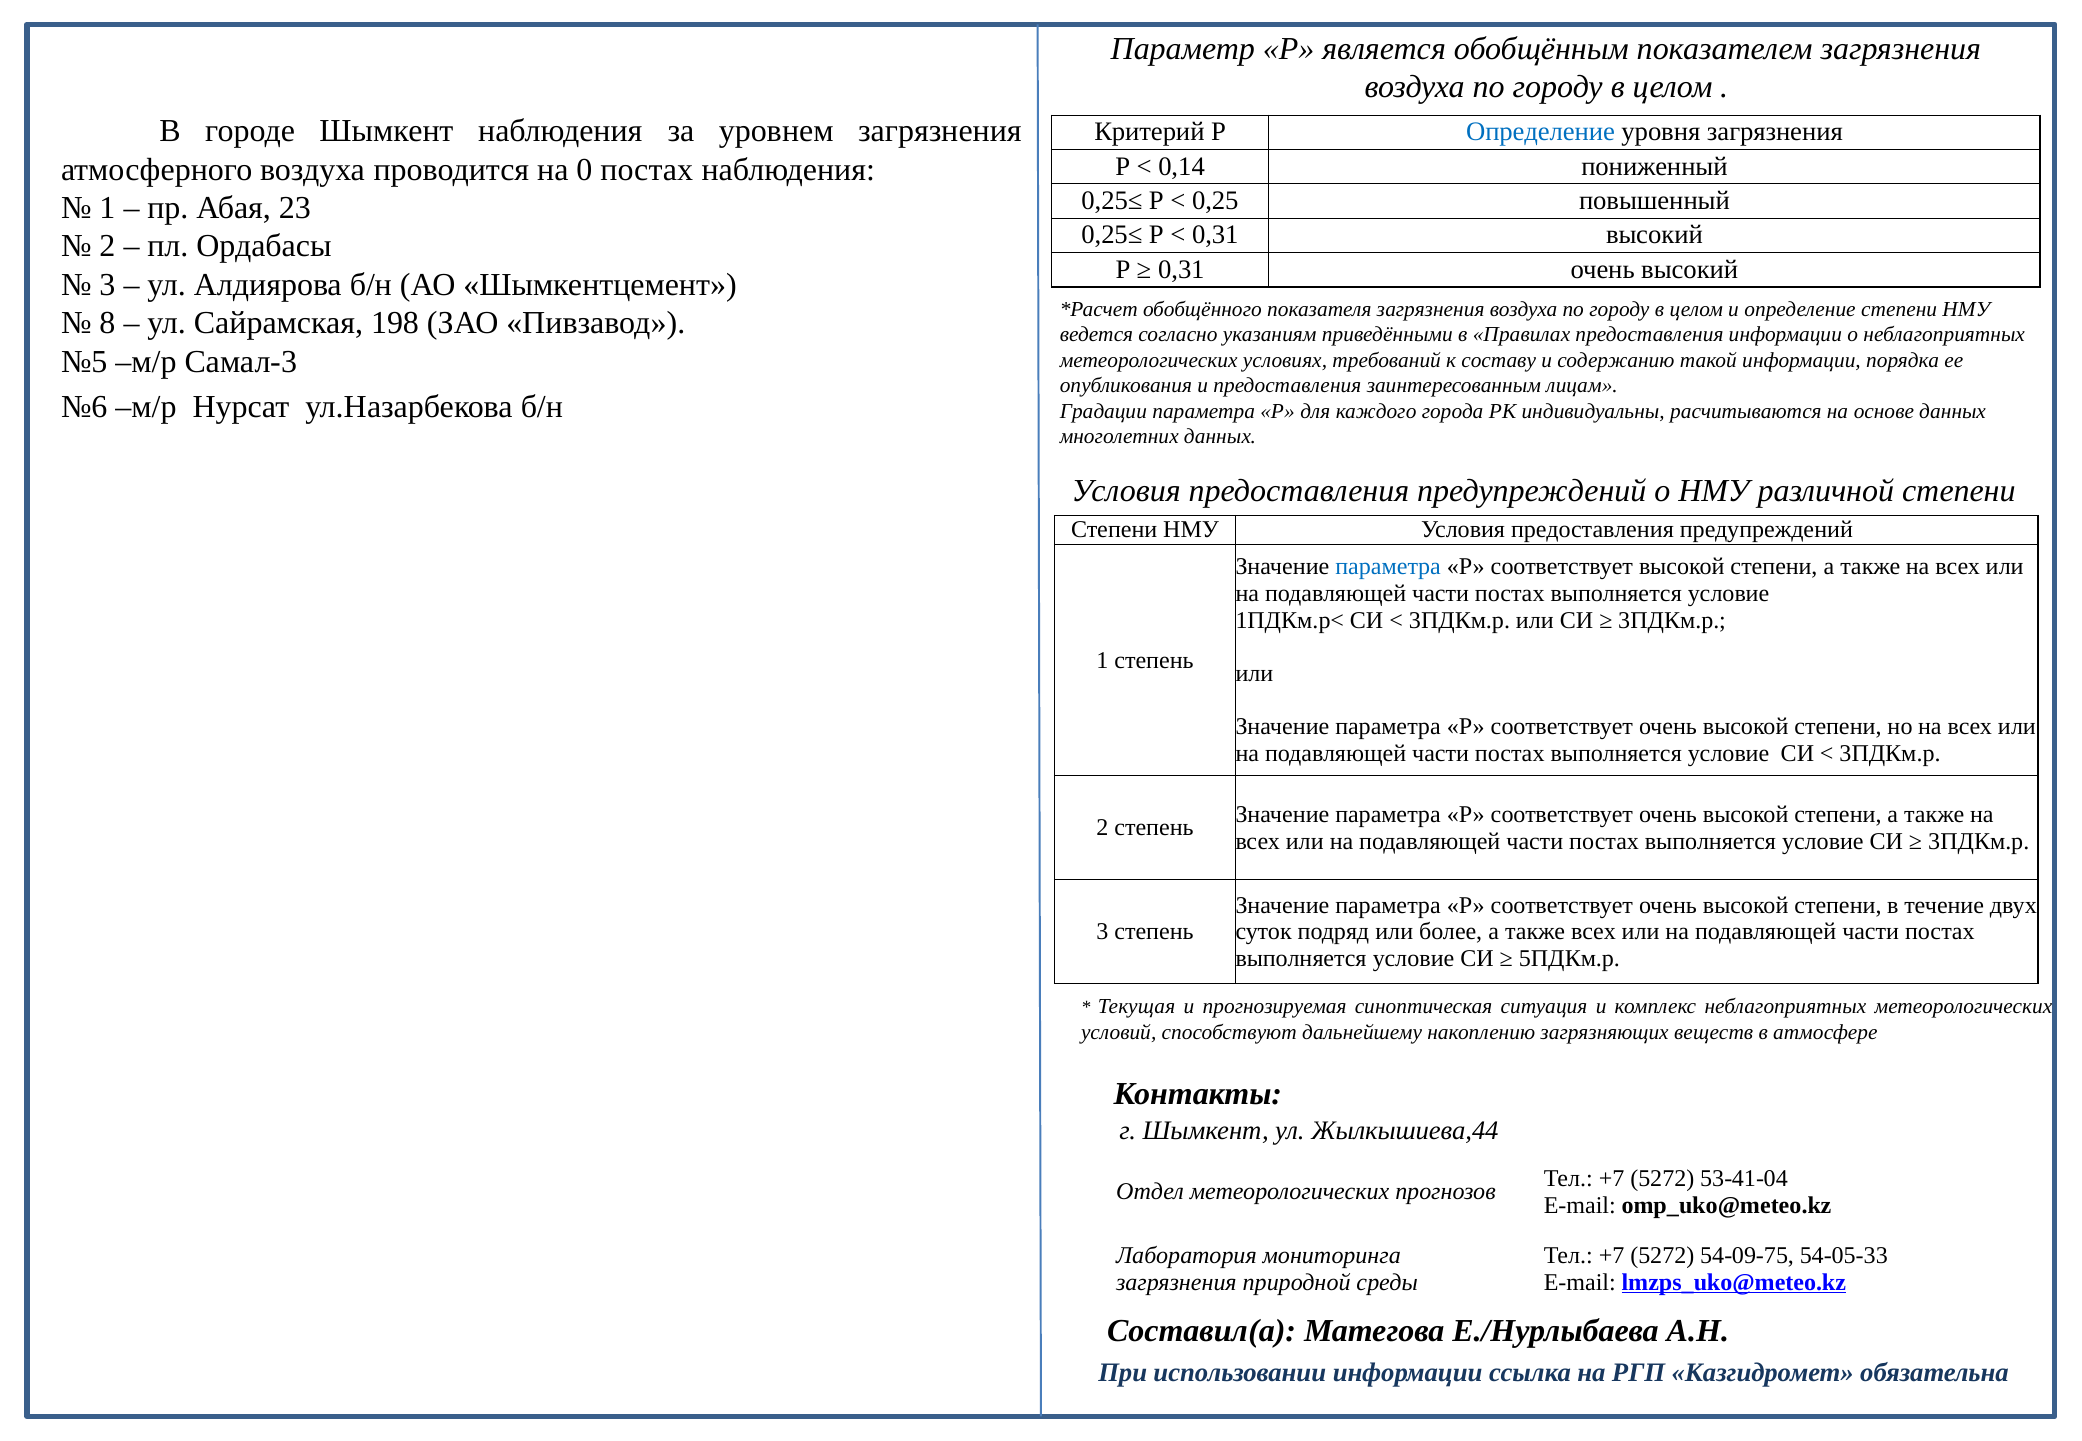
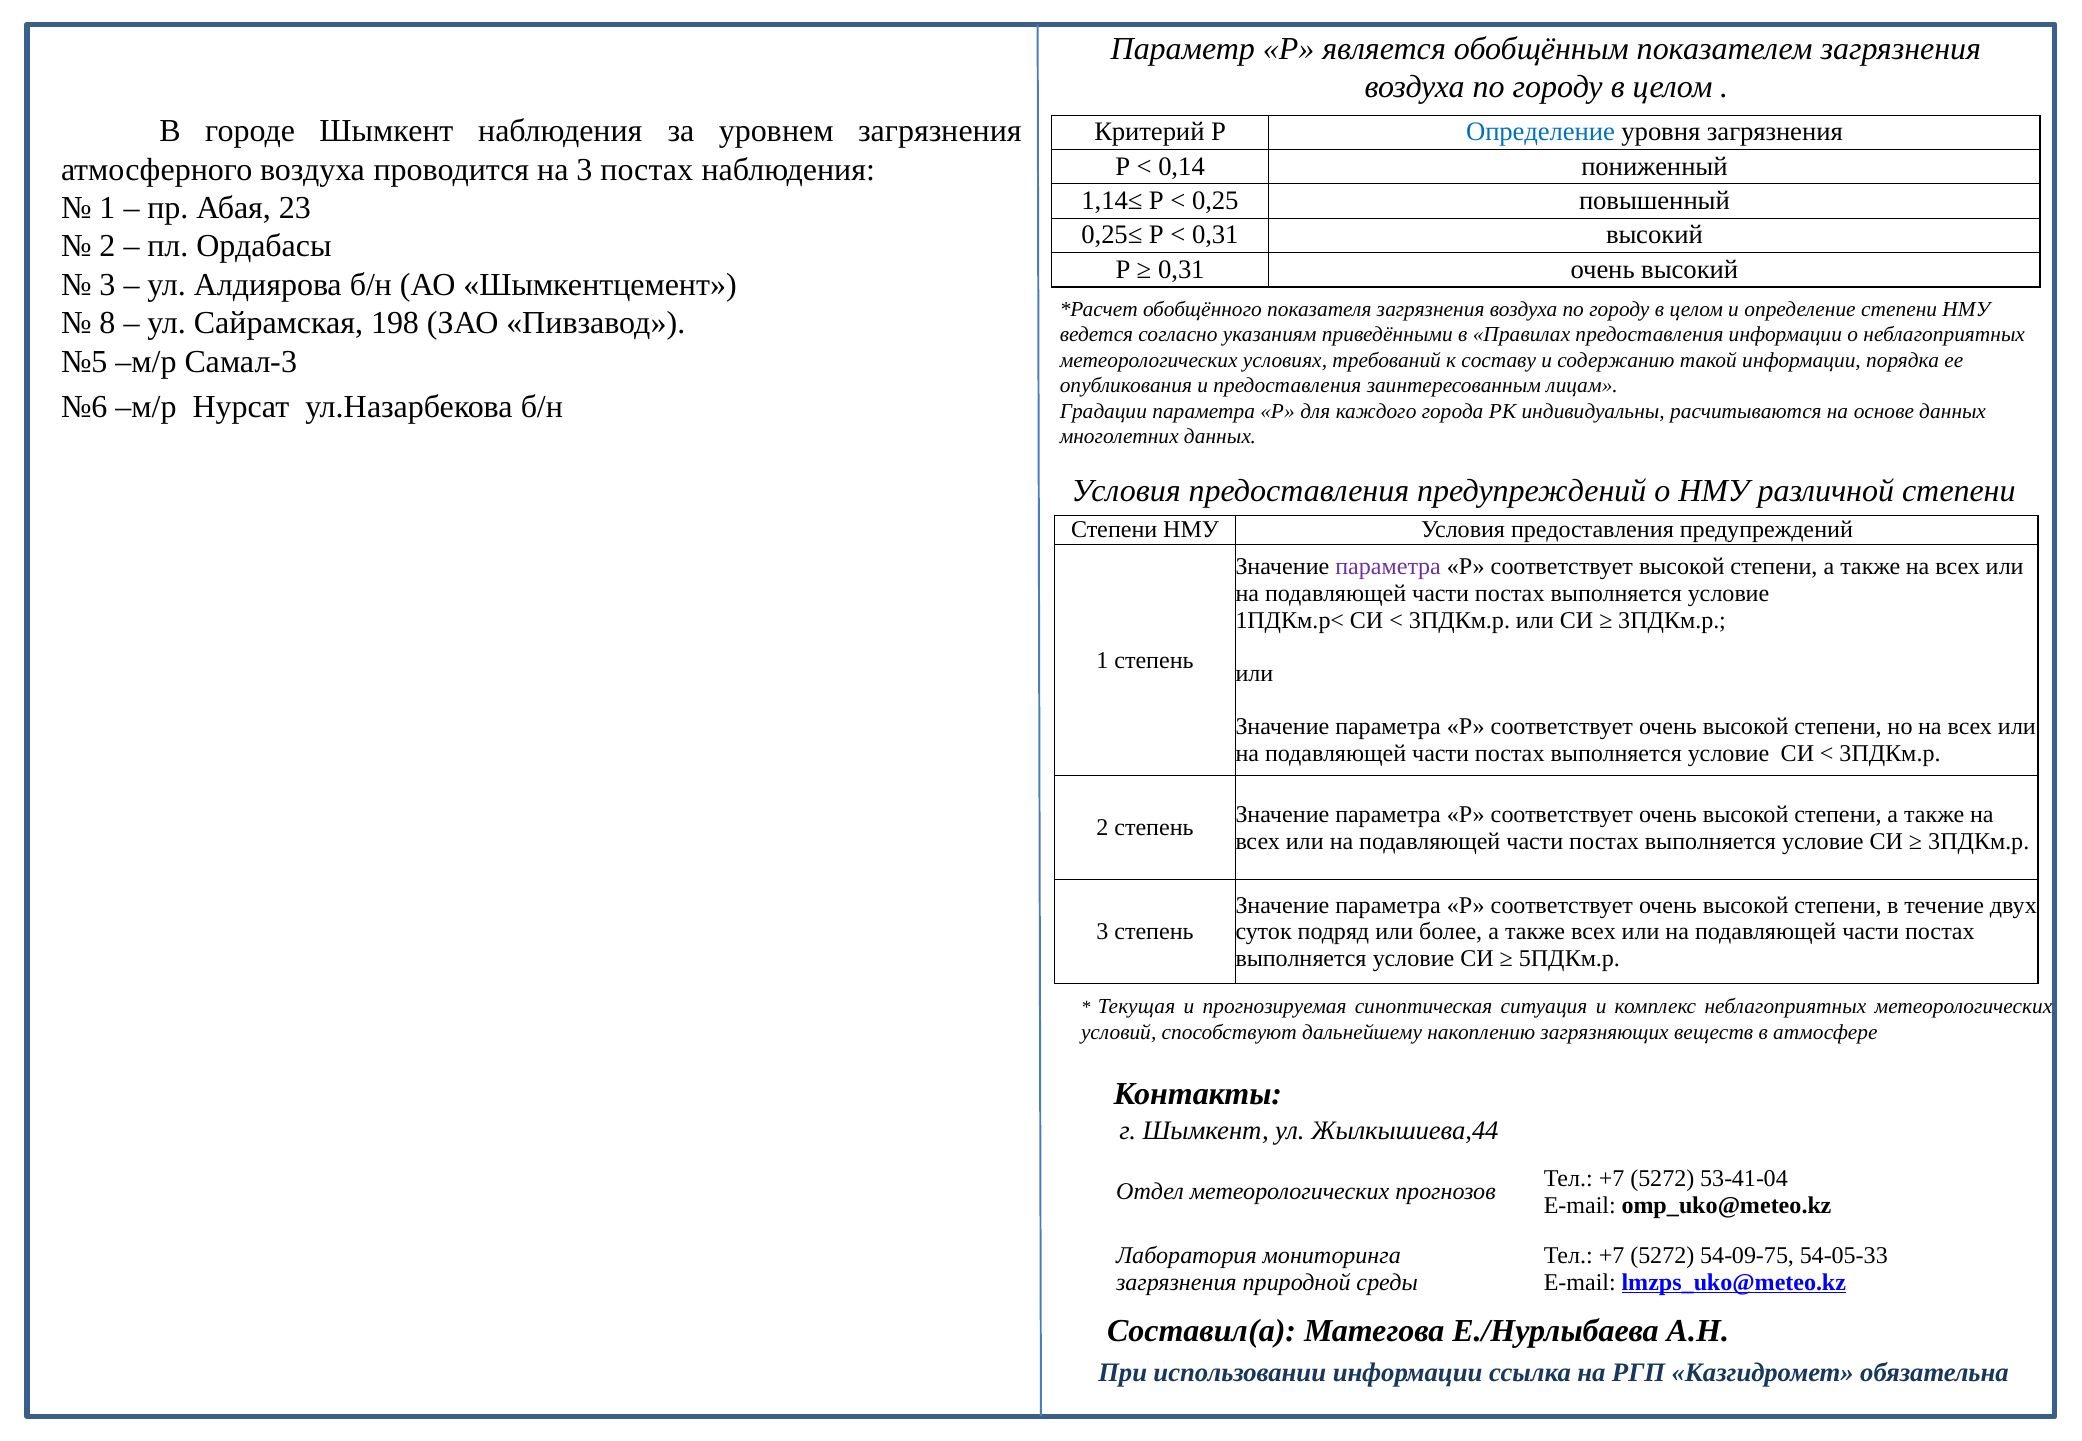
на 0: 0 -> 3
0,25≤ at (1112, 201): 0,25≤ -> 1,14≤
параметра at (1388, 567) colour: blue -> purple
